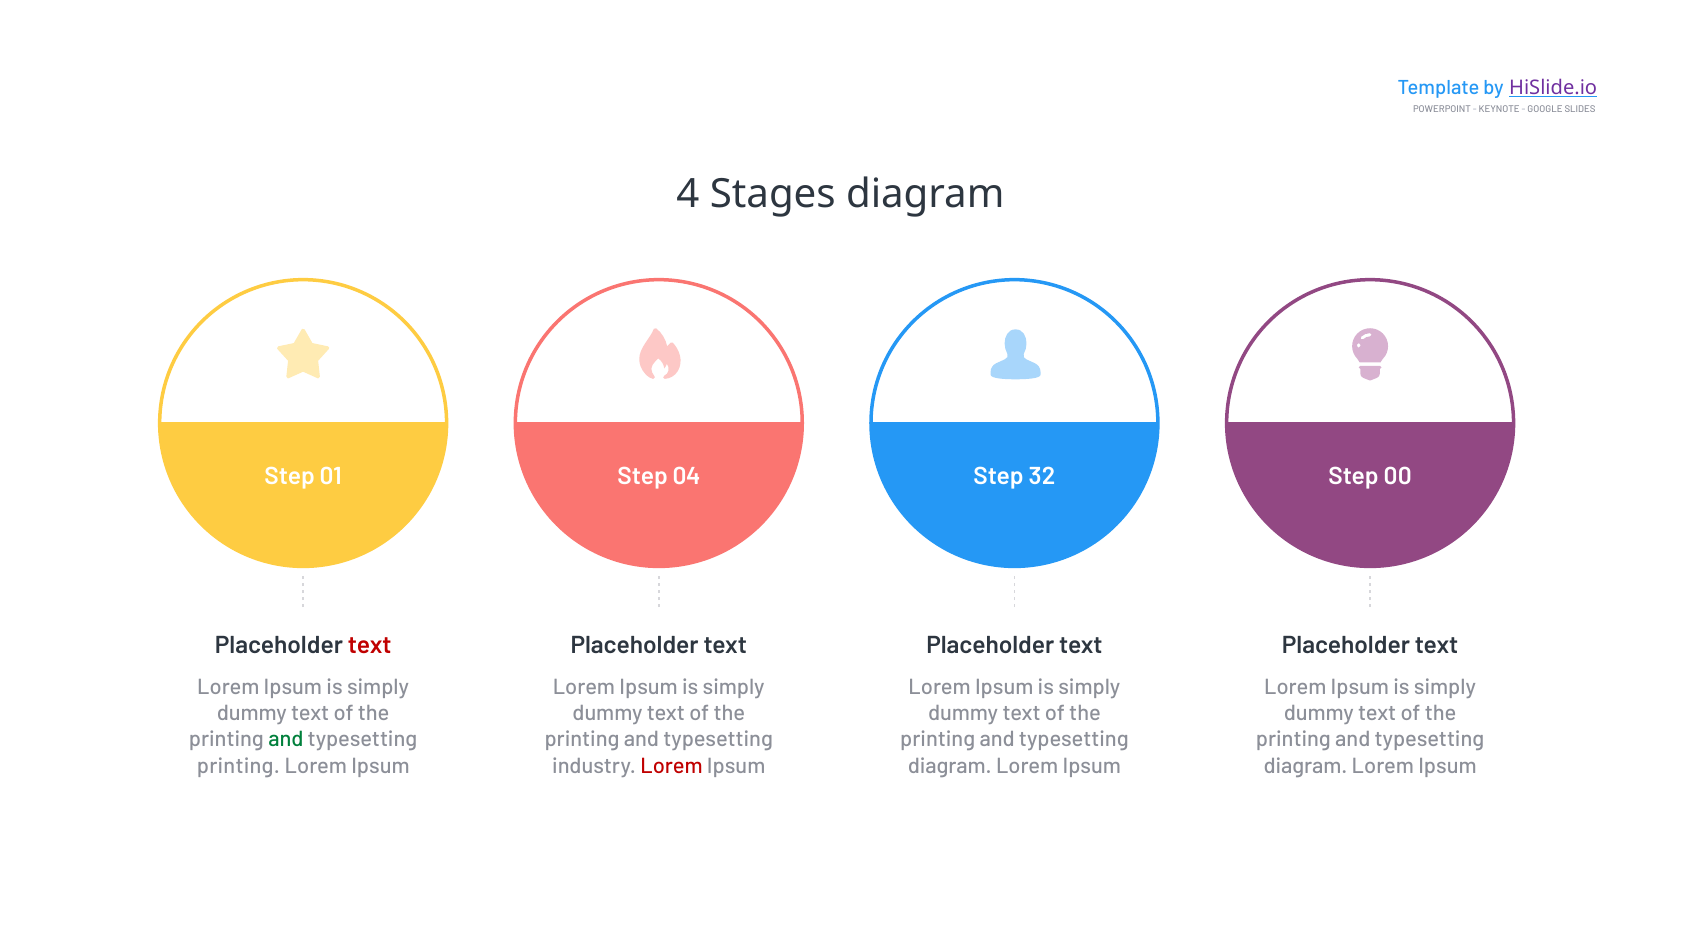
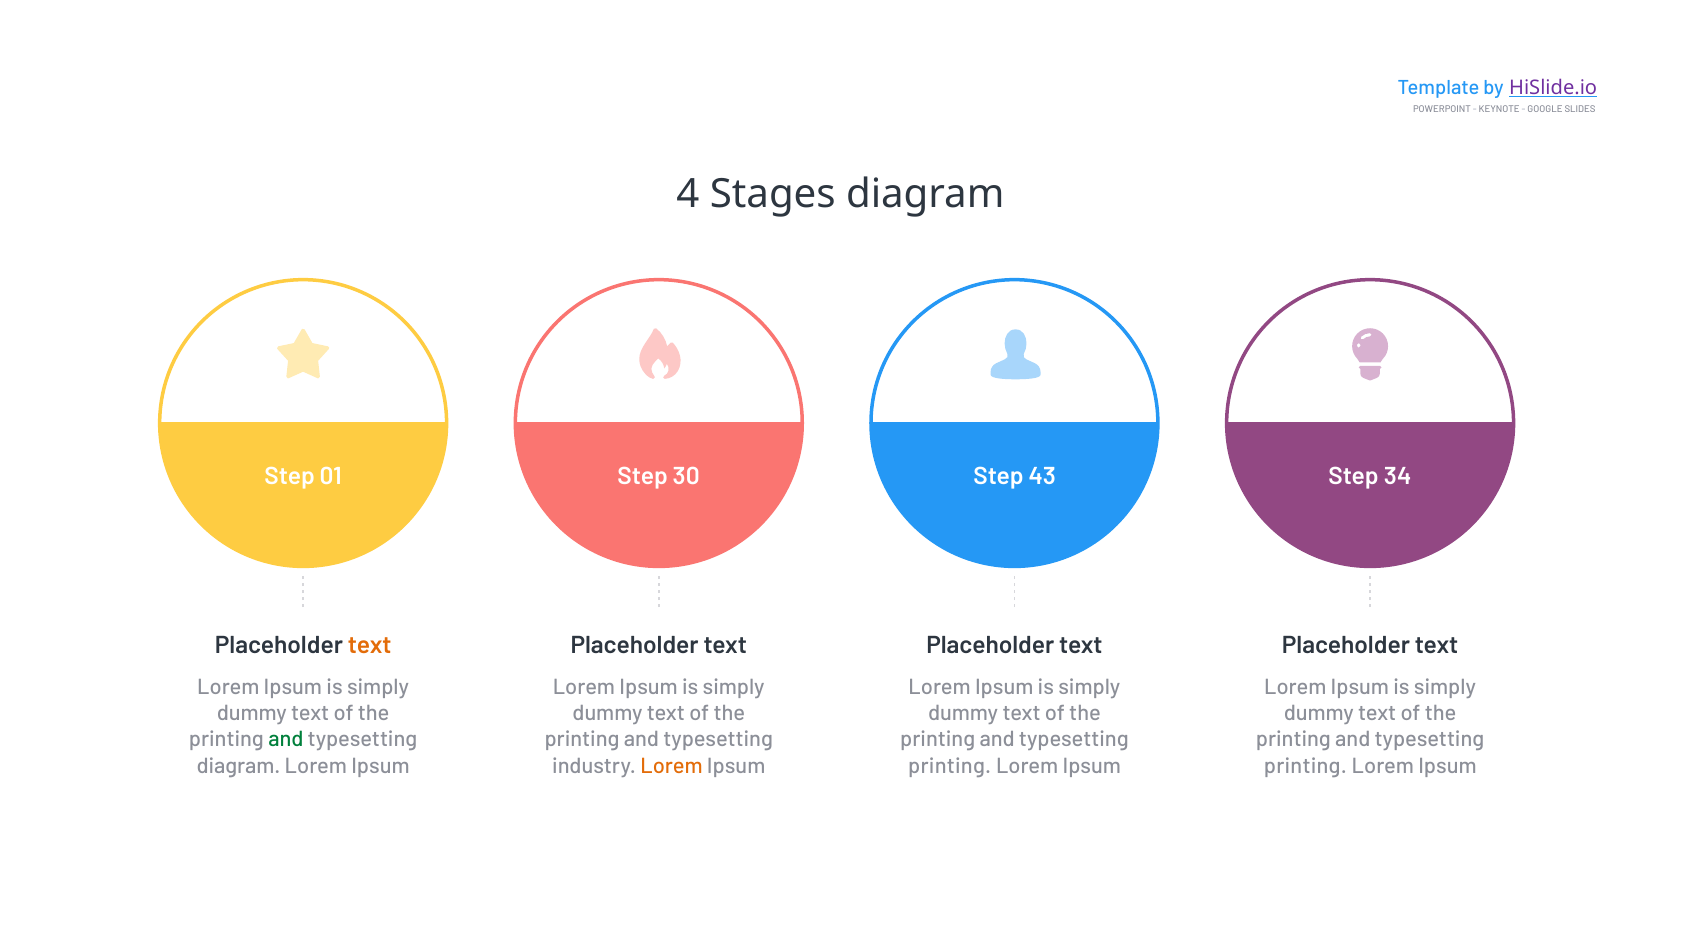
04: 04 -> 30
32: 32 -> 43
00: 00 -> 34
text at (370, 645) colour: red -> orange
printing at (238, 766): printing -> diagram
Lorem at (672, 766) colour: red -> orange
diagram at (950, 766): diagram -> printing
diagram at (1305, 766): diagram -> printing
